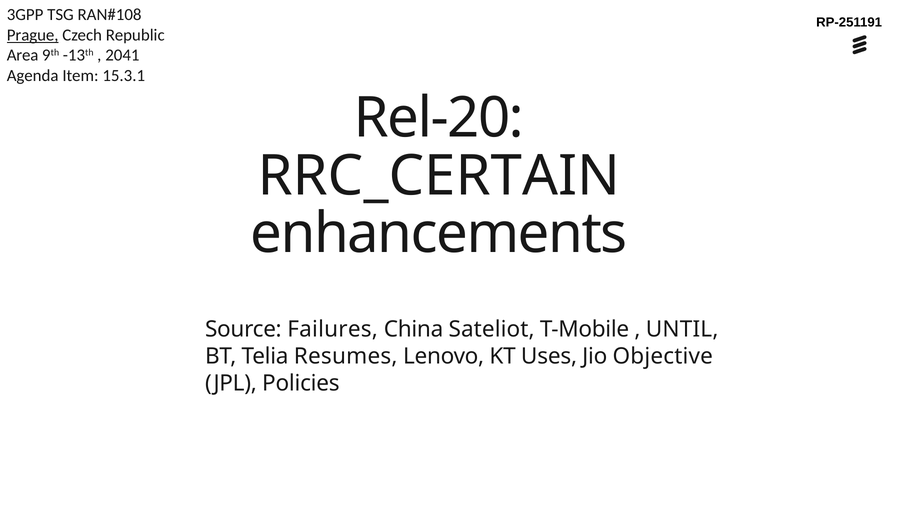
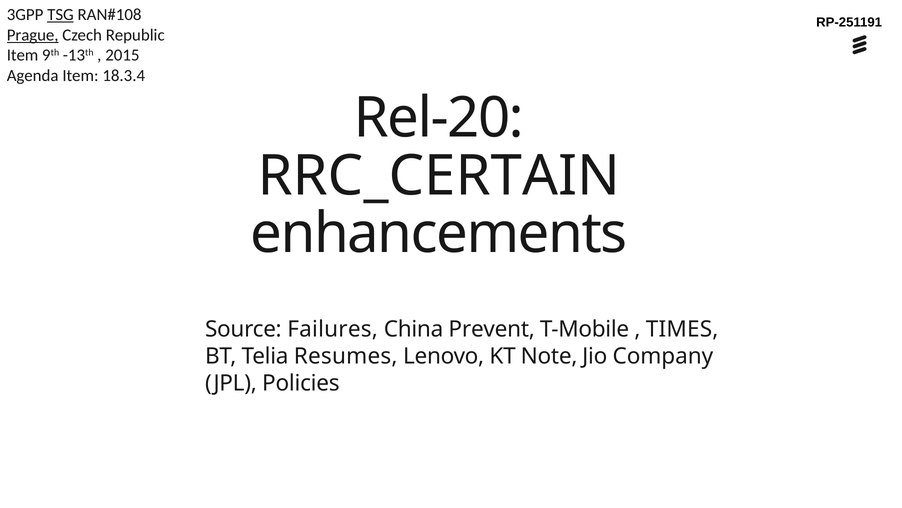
TSG underline: none -> present
Area at (23, 55): Area -> Item
2041: 2041 -> 2015
15.3.1: 15.3.1 -> 18.3.4
Sateliot: Sateliot -> Prevent
UNTIL: UNTIL -> TIMES
Uses: Uses -> Note
Objective: Objective -> Company
